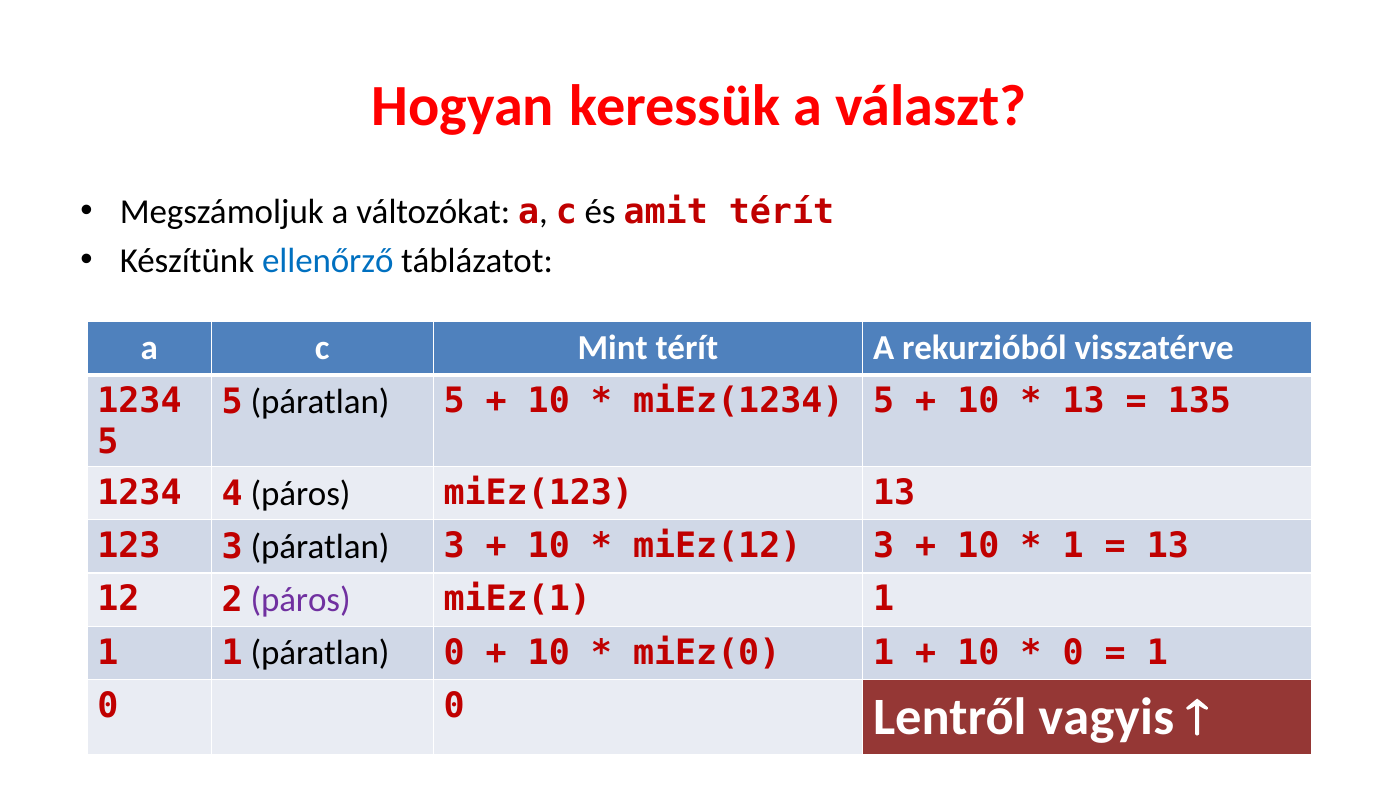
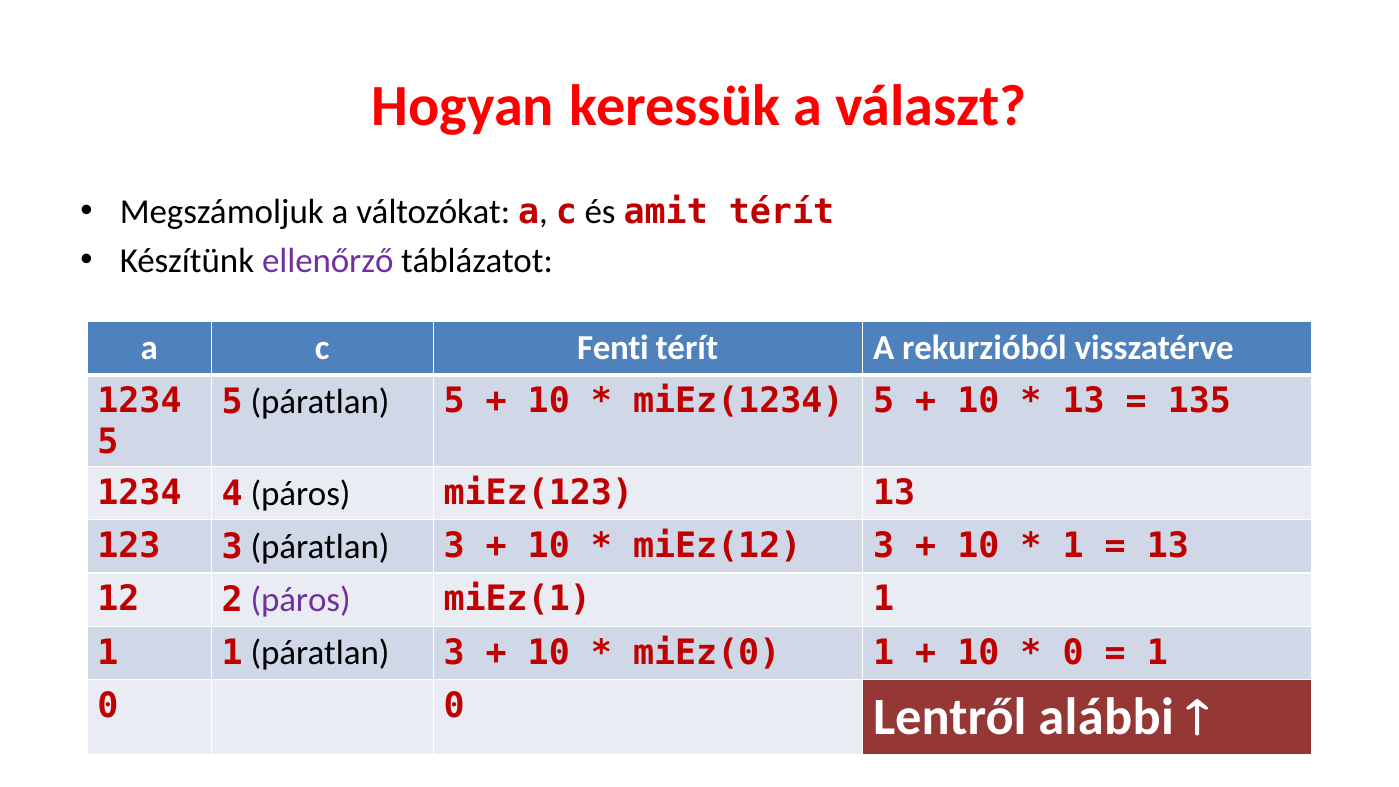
ellenőrző colour: blue -> purple
Mint: Mint -> Fenti
1 páratlan 0: 0 -> 3
vagyis: vagyis -> alábbi
